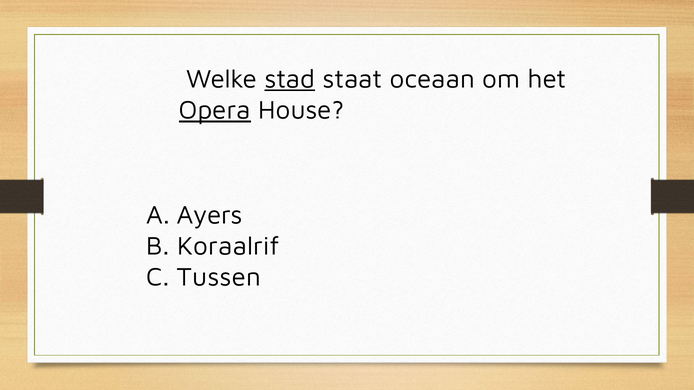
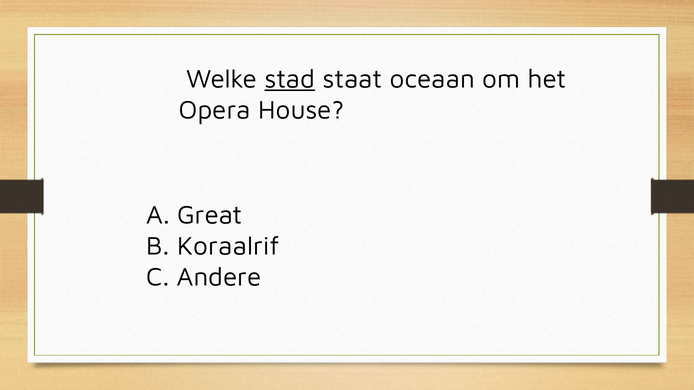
Opera underline: present -> none
Ayers: Ayers -> Great
Tussen: Tussen -> Andere
